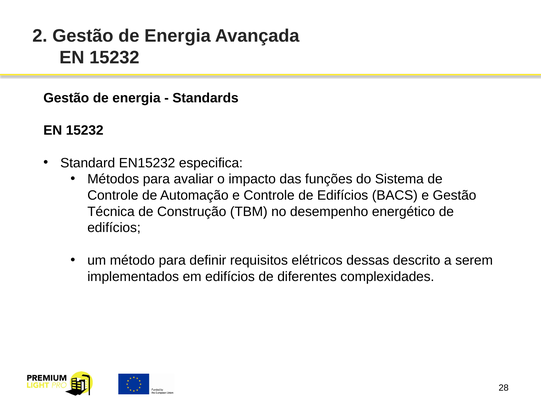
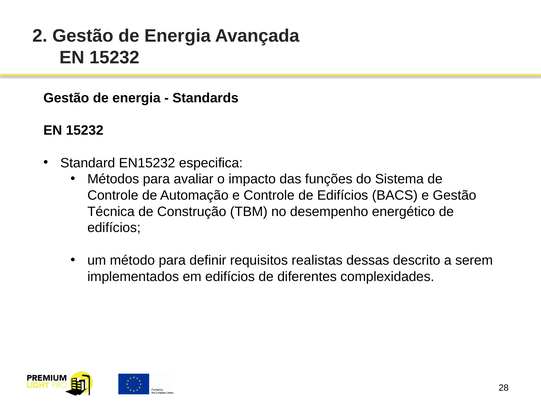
elétricos: elétricos -> realistas
